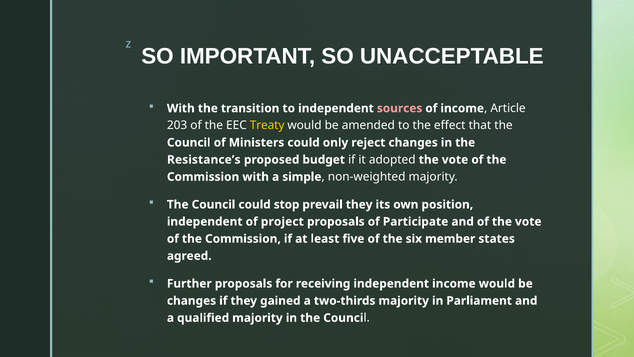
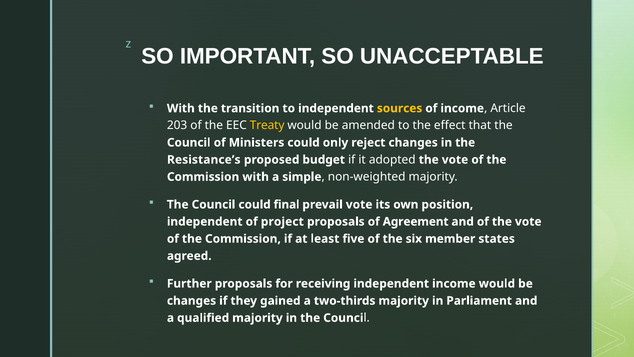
sources colour: pink -> yellow
stop: stop -> final
prevail they: they -> vote
Participate: Participate -> Agreement
